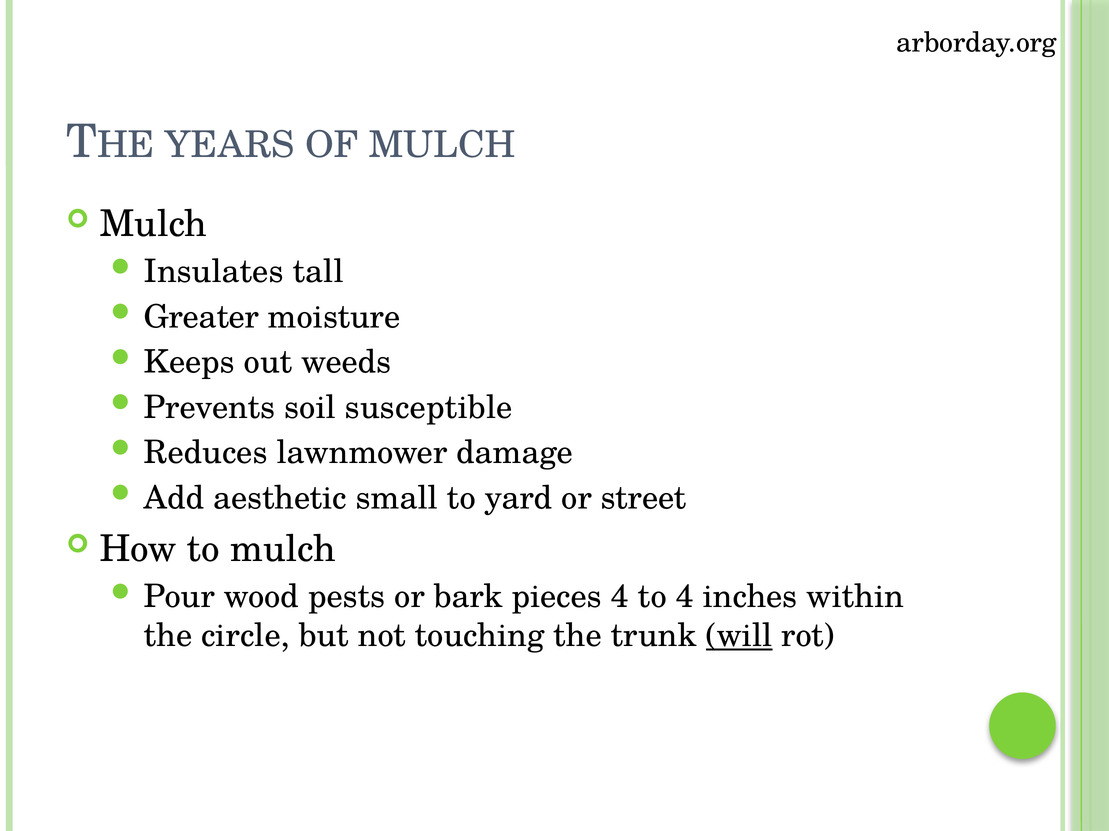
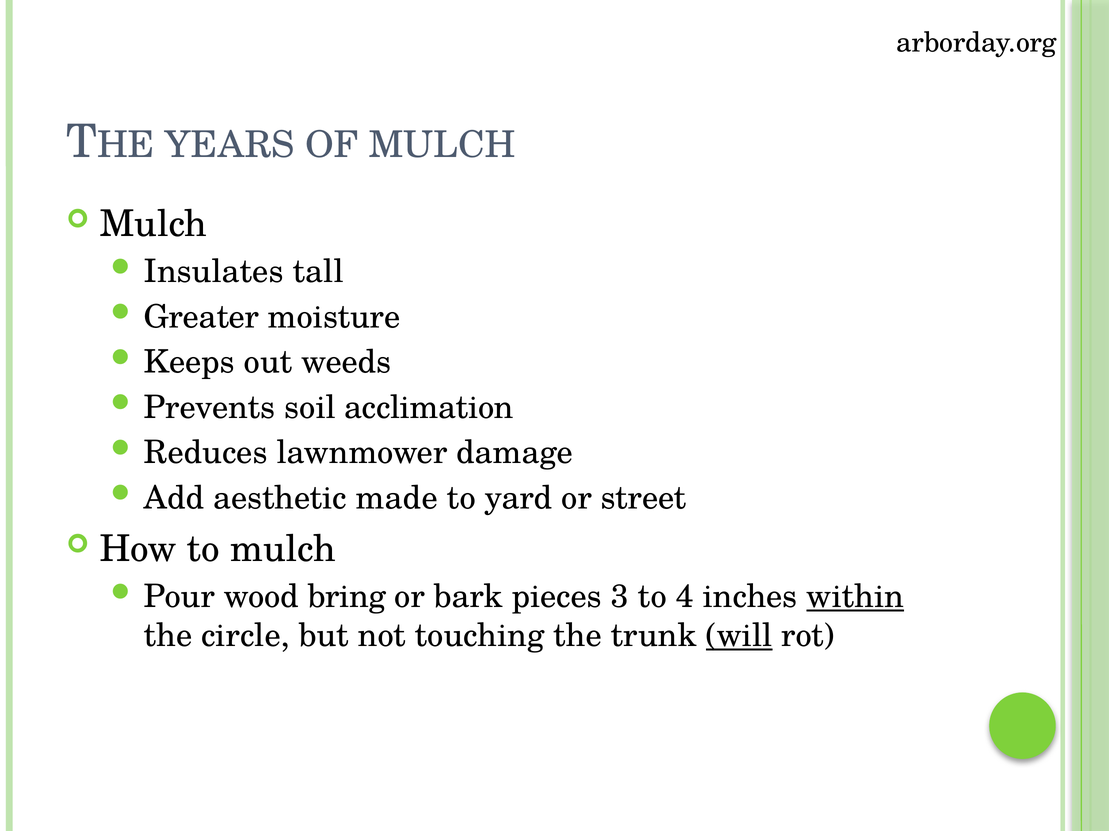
susceptible: susceptible -> acclimation
small: small -> made
pests: pests -> bring
pieces 4: 4 -> 3
within underline: none -> present
